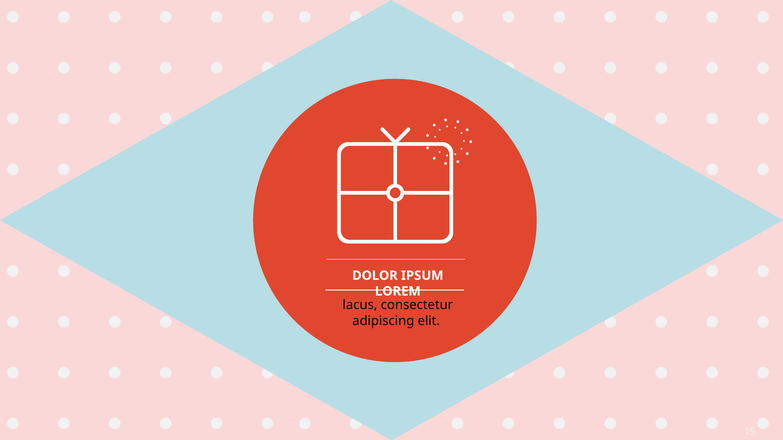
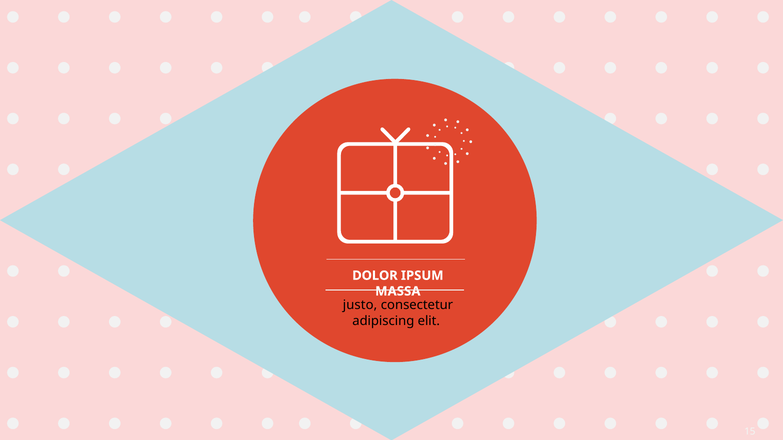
LOREM: LOREM -> MASSA
lacus: lacus -> justo
